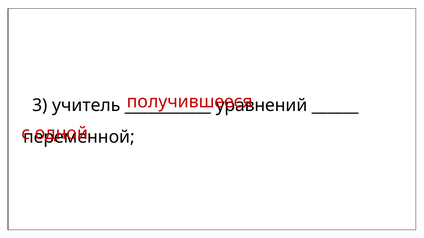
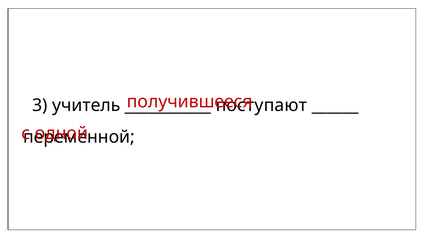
уравнений: уравнений -> поступают
